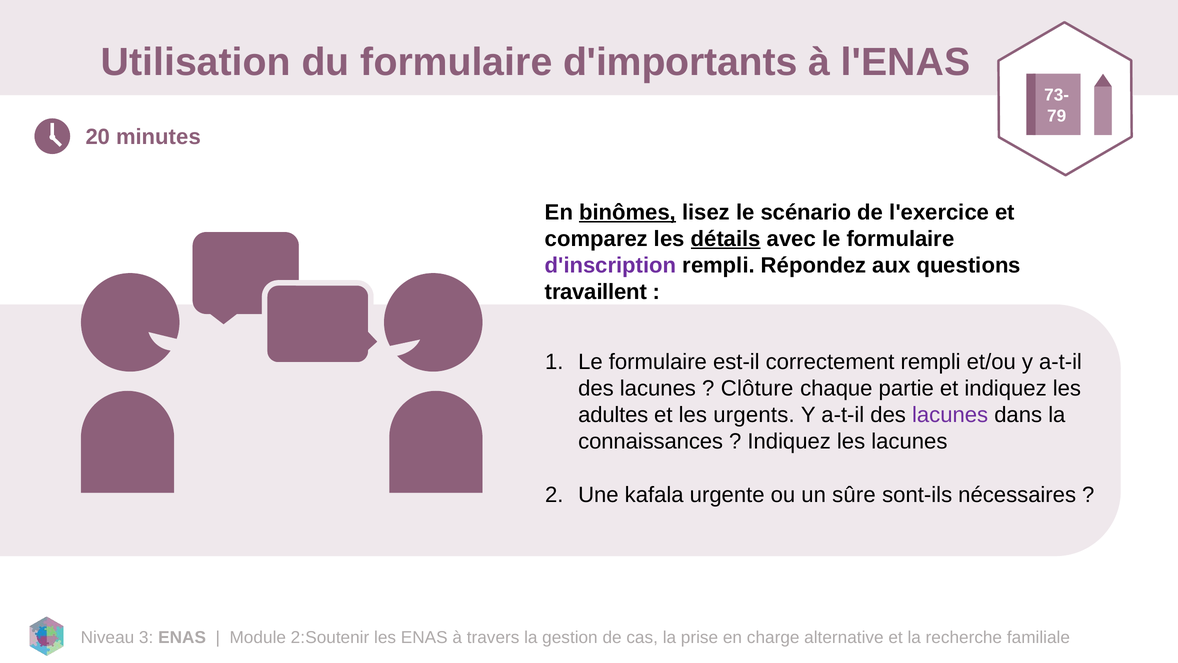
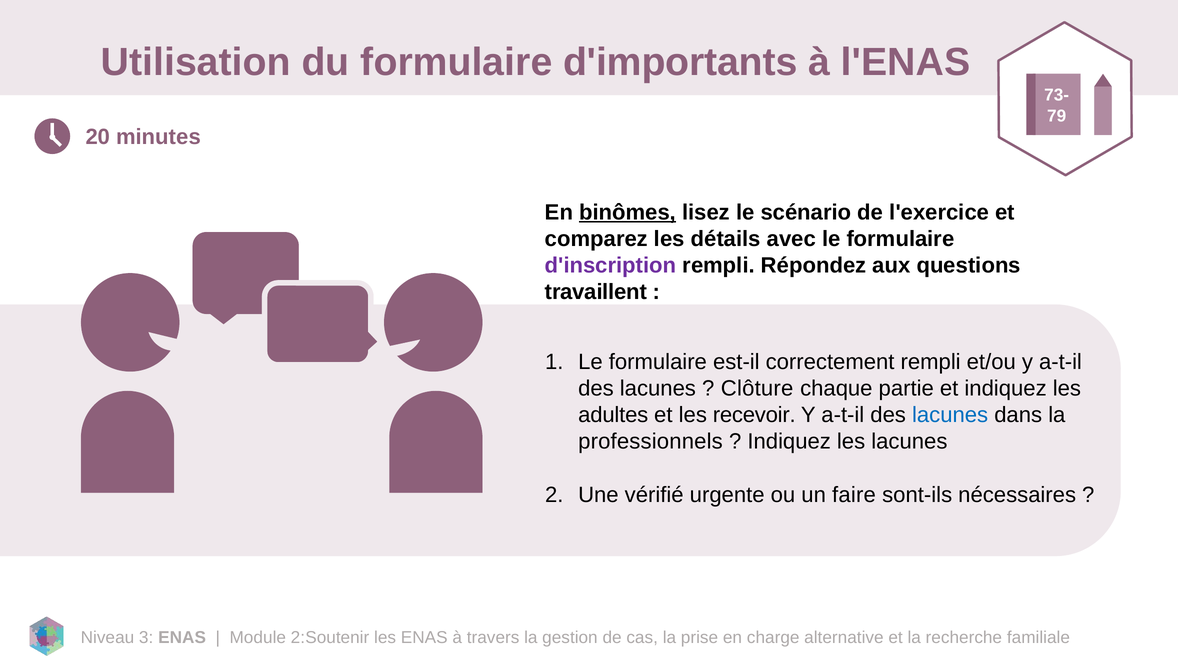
détails underline: present -> none
urgents: urgents -> recevoir
lacunes at (950, 415) colour: purple -> blue
connaissances: connaissances -> professionnels
kafala: kafala -> vérifié
sûre: sûre -> faire
